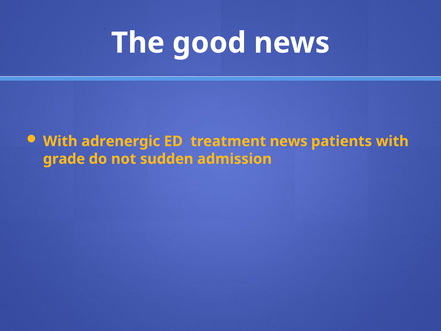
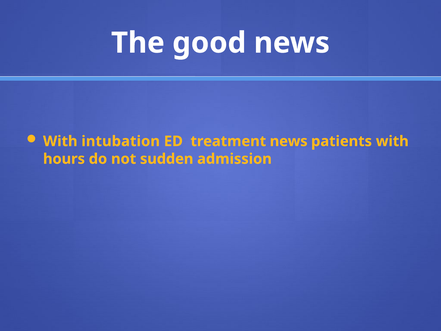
adrenergic: adrenergic -> intubation
grade: grade -> hours
